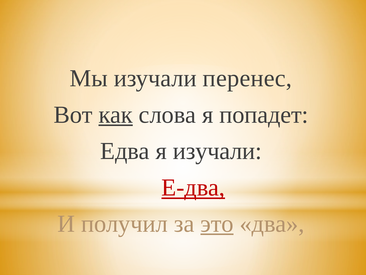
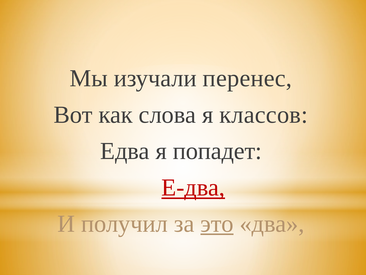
как underline: present -> none
попадет: попадет -> классов
я изучали: изучали -> попадет
